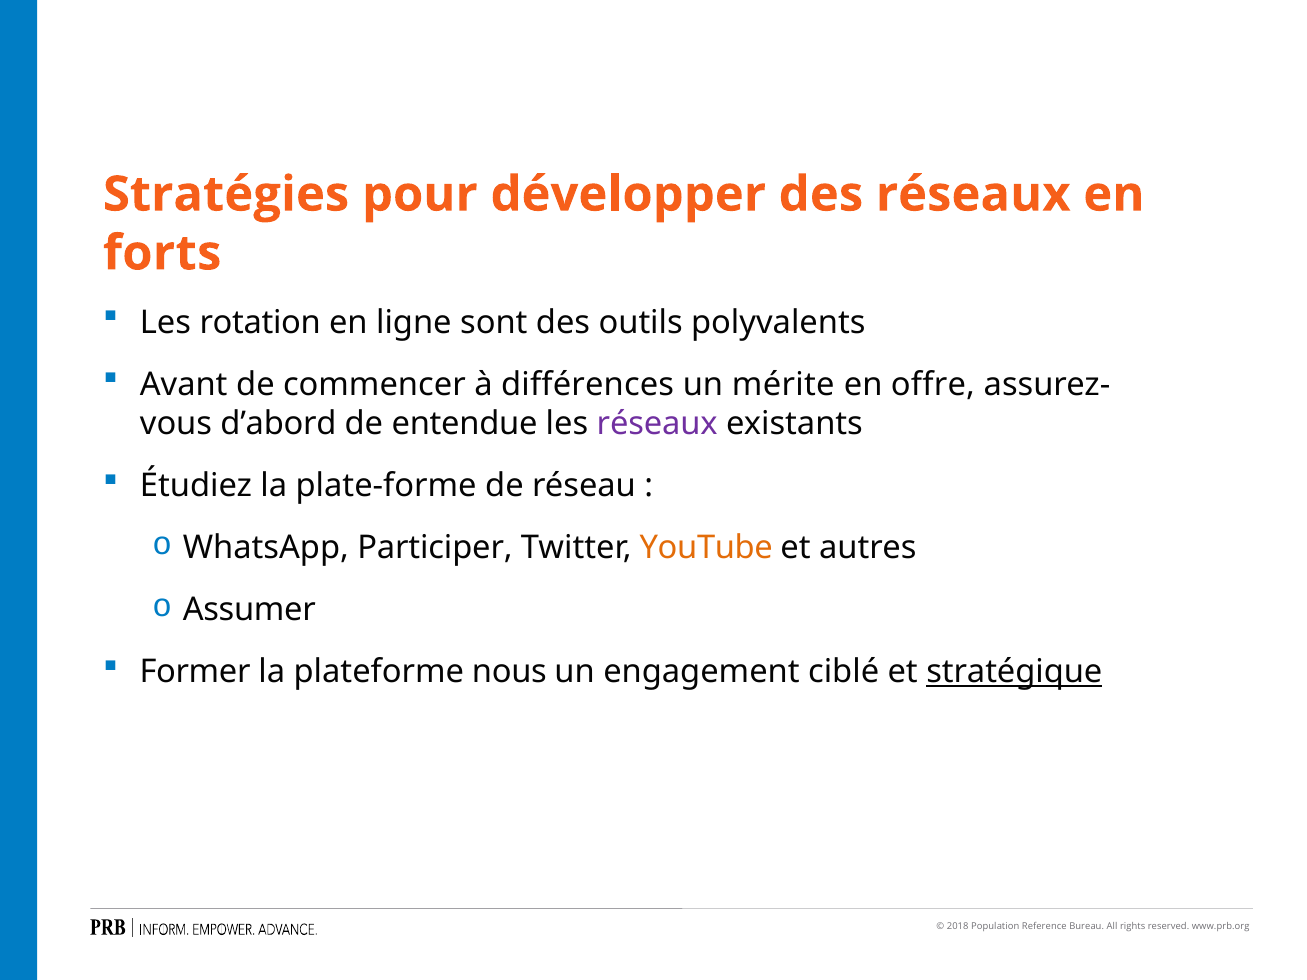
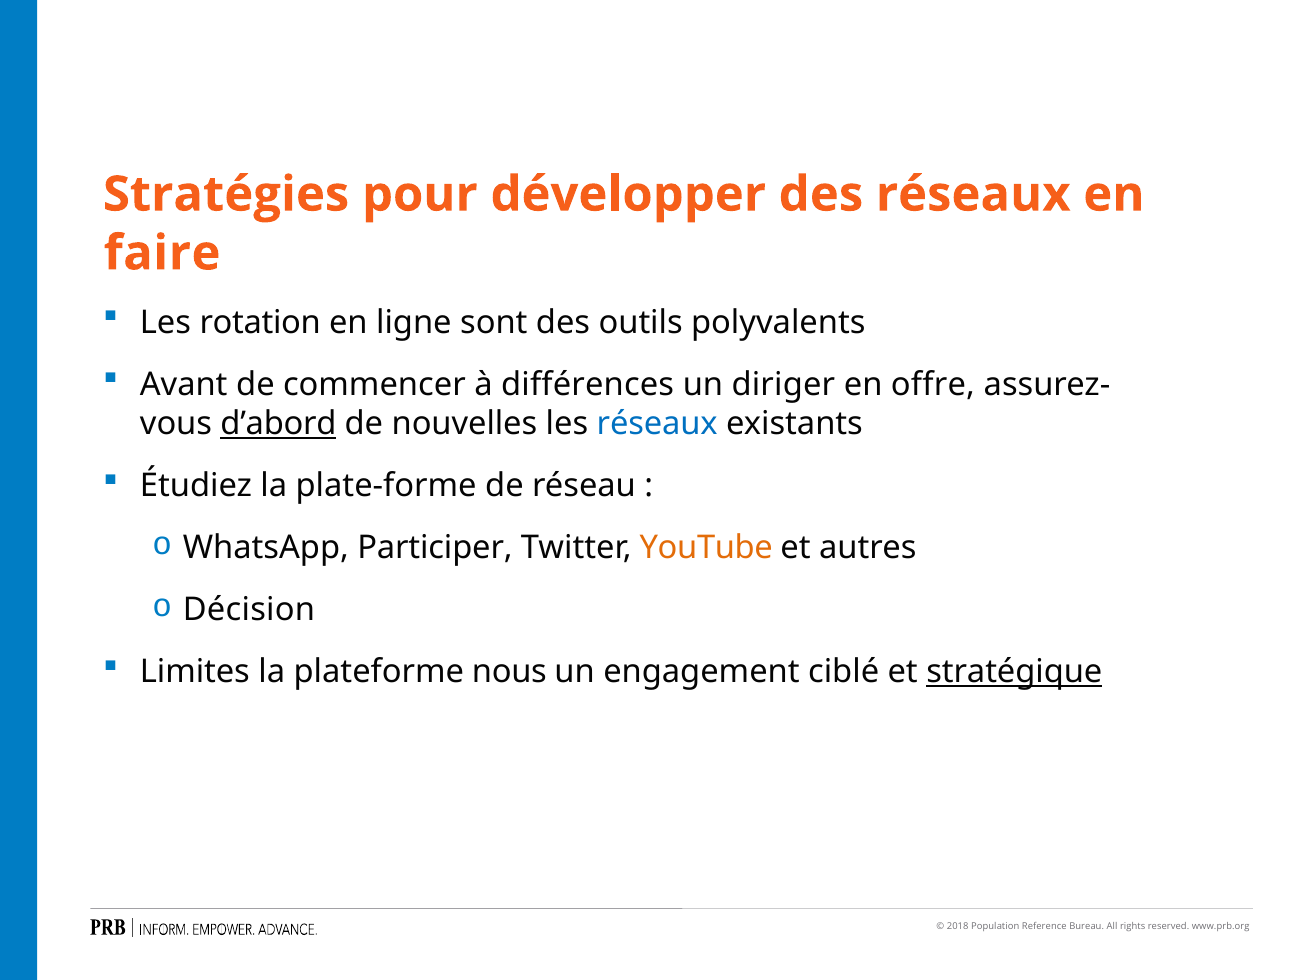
forts: forts -> faire
mérite: mérite -> diriger
d’abord underline: none -> present
entendue: entendue -> nouvelles
réseaux at (657, 424) colour: purple -> blue
Assumer: Assumer -> Décision
Former: Former -> Limites
